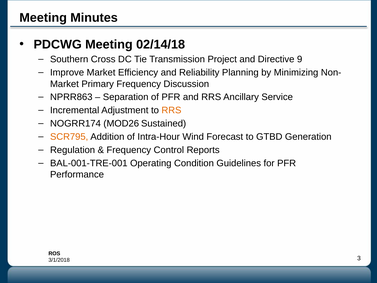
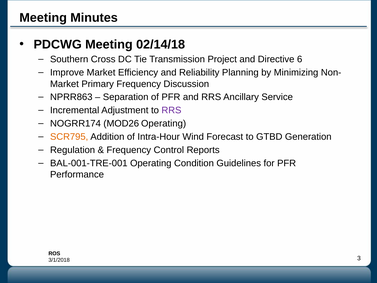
9: 9 -> 6
RRS at (171, 110) colour: orange -> purple
MOD26 Sustained: Sustained -> Operating
